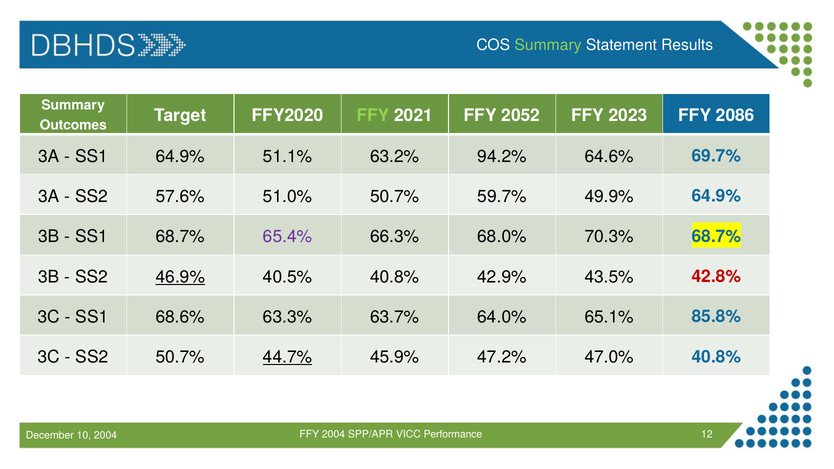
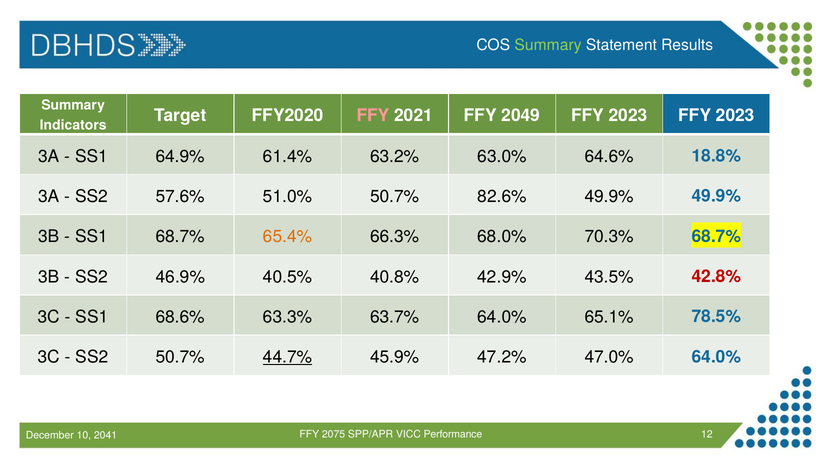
FFY at (373, 116) colour: light green -> pink
2052: 2052 -> 2049
2023 FFY 2086: 2086 -> 2023
Outcomes: Outcomes -> Indicators
51.1%: 51.1% -> 61.4%
94.2%: 94.2% -> 63.0%
69.7%: 69.7% -> 18.8%
59.7%: 59.7% -> 82.6%
49.9% 64.9%: 64.9% -> 49.9%
65.4% colour: purple -> orange
46.9% underline: present -> none
85.8%: 85.8% -> 78.5%
47.0% 40.8%: 40.8% -> 64.0%
FFY 2004: 2004 -> 2075
10 2004: 2004 -> 2041
